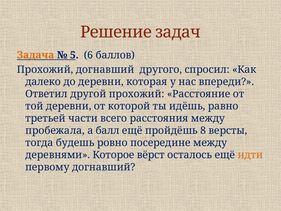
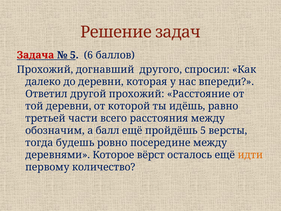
Задача colour: orange -> red
пробежала: пробежала -> обозначим
пройдёшь 8: 8 -> 5
первому догнавший: догнавший -> количество
